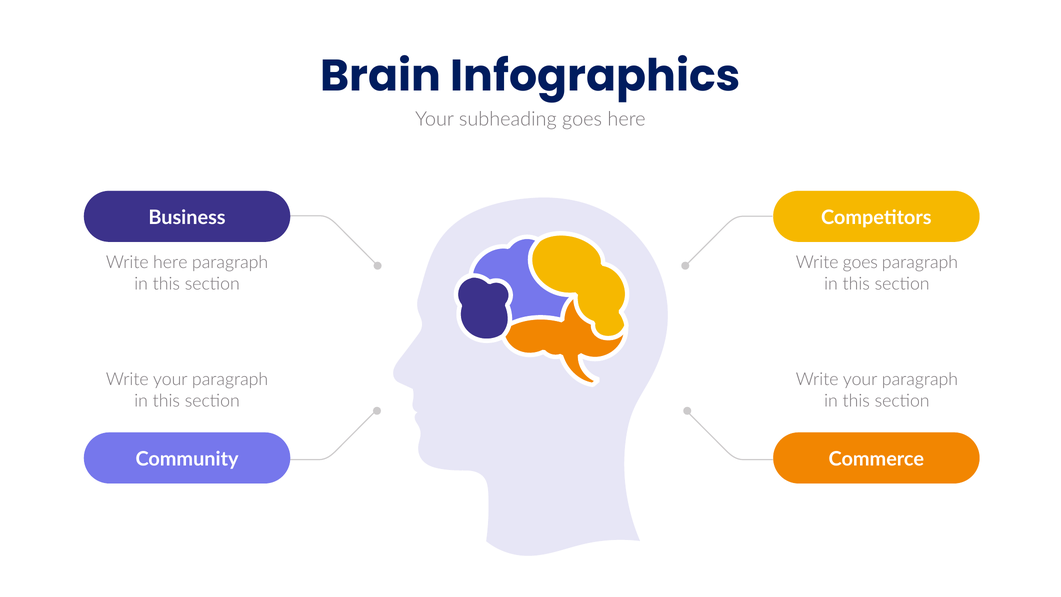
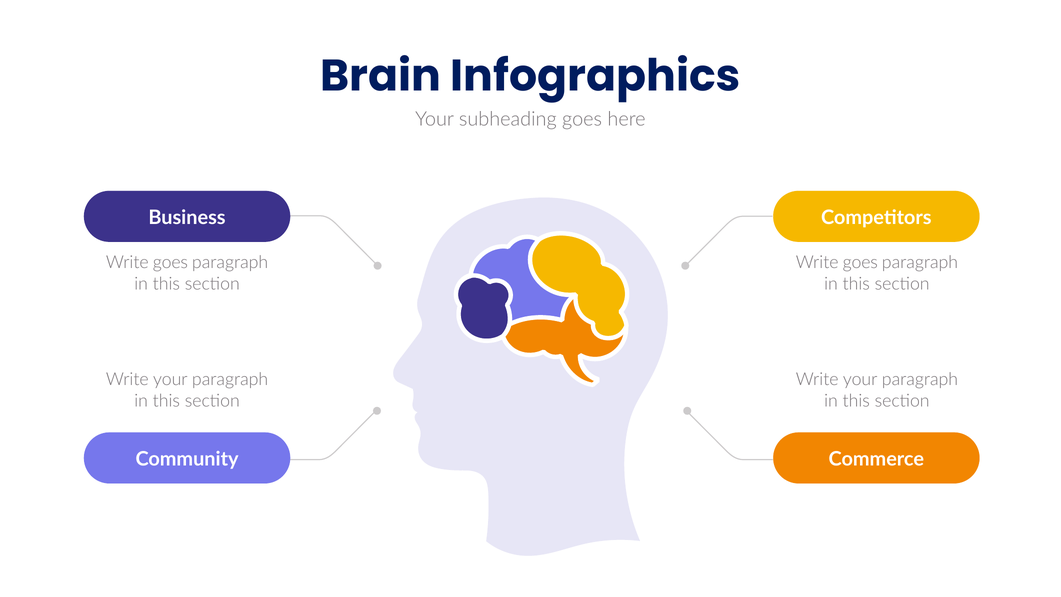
here at (170, 263): here -> goes
